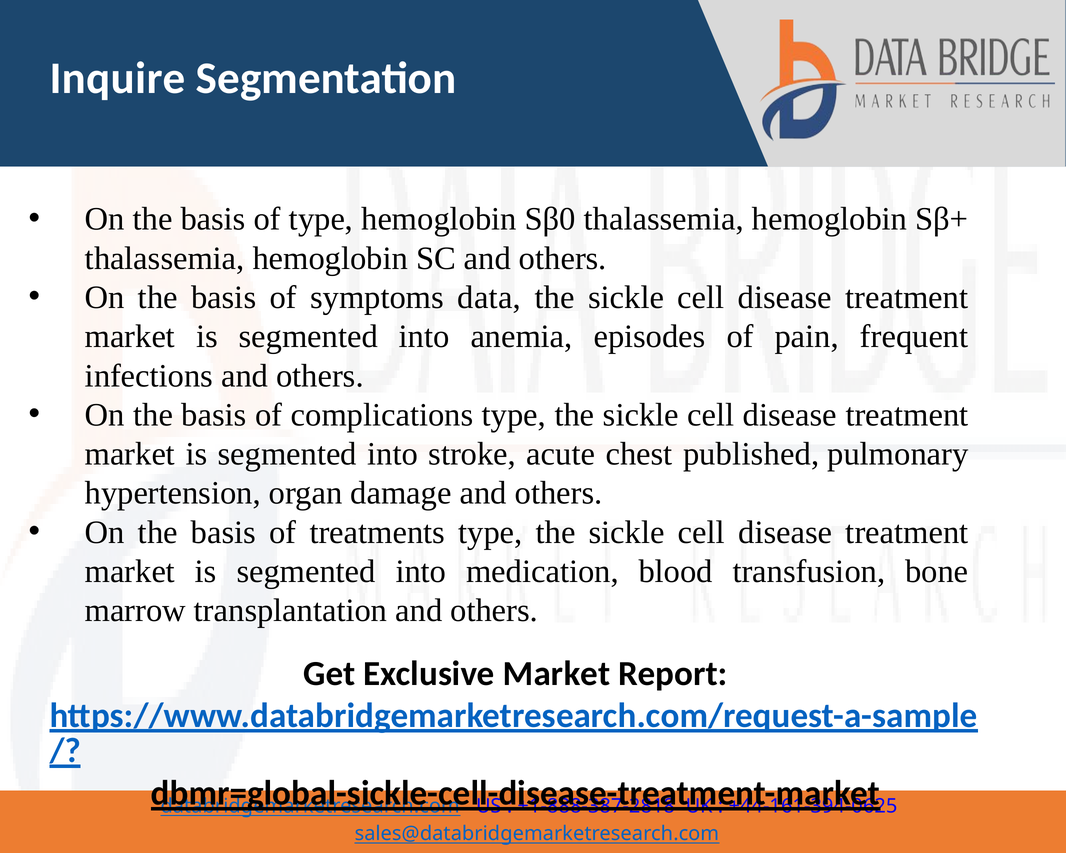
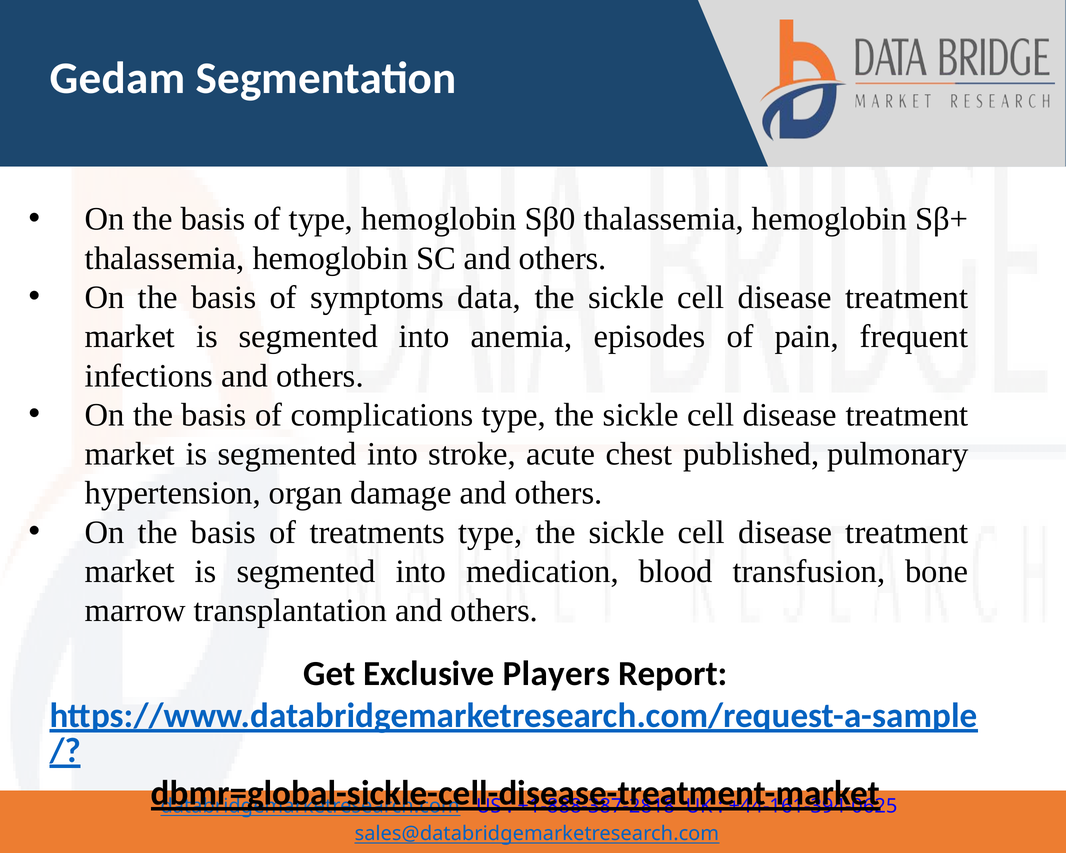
Inquire: Inquire -> Gedam
Exclusive Market: Market -> Players
